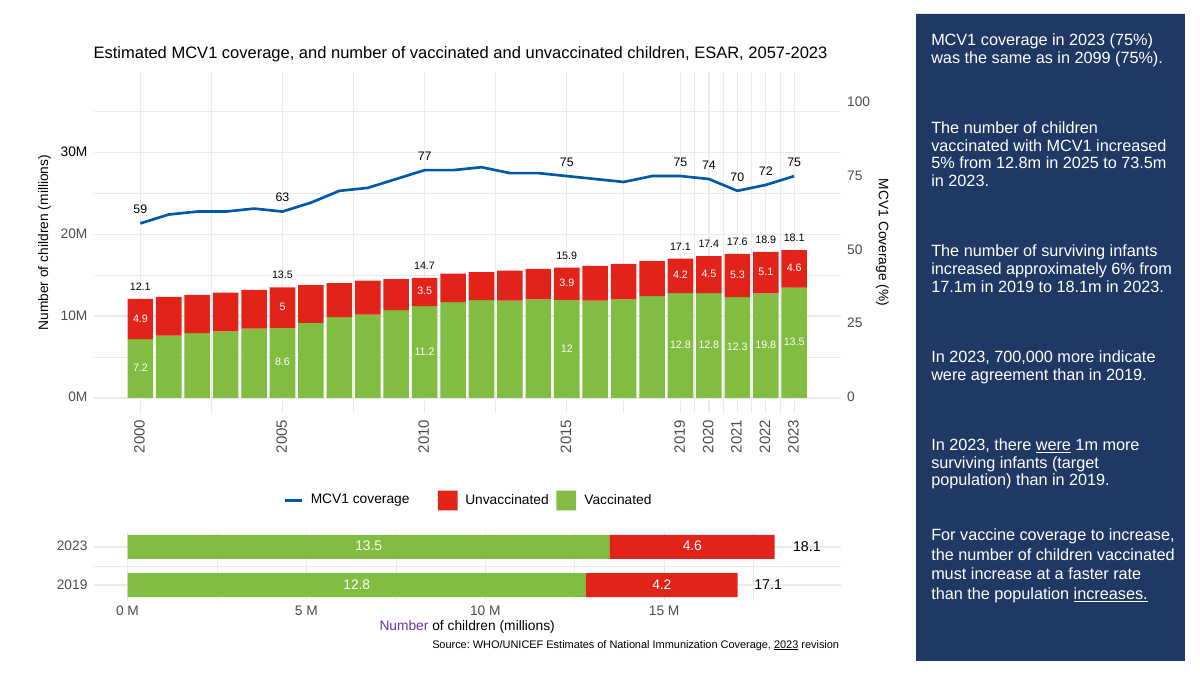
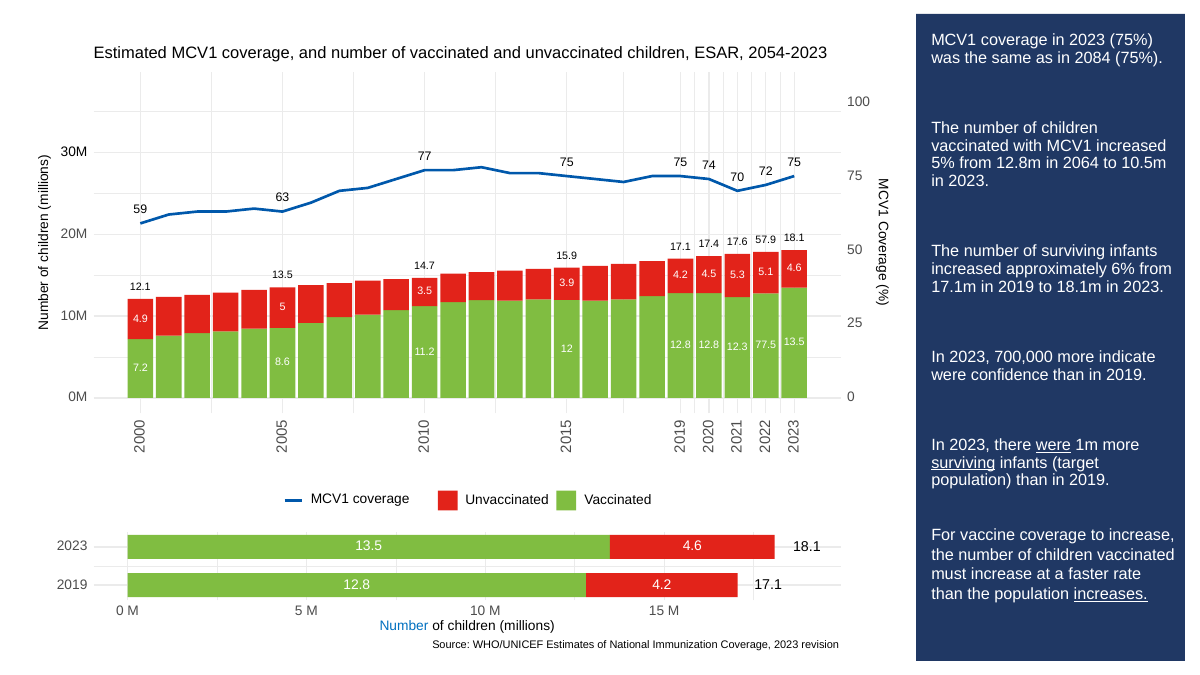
2057-2023: 2057-2023 -> 2054-2023
2099: 2099 -> 2084
2025: 2025 -> 2064
73.5m: 73.5m -> 10.5m
18.9: 18.9 -> 57.9
19.8: 19.8 -> 77.5
agreement: agreement -> confidence
surviving at (963, 463) underline: none -> present
Number at (404, 625) colour: purple -> blue
2023 at (786, 644) underline: present -> none
